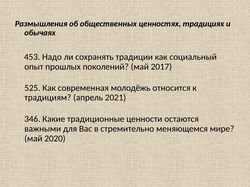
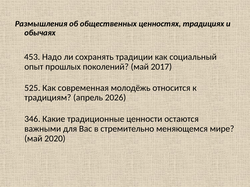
2021: 2021 -> 2026
